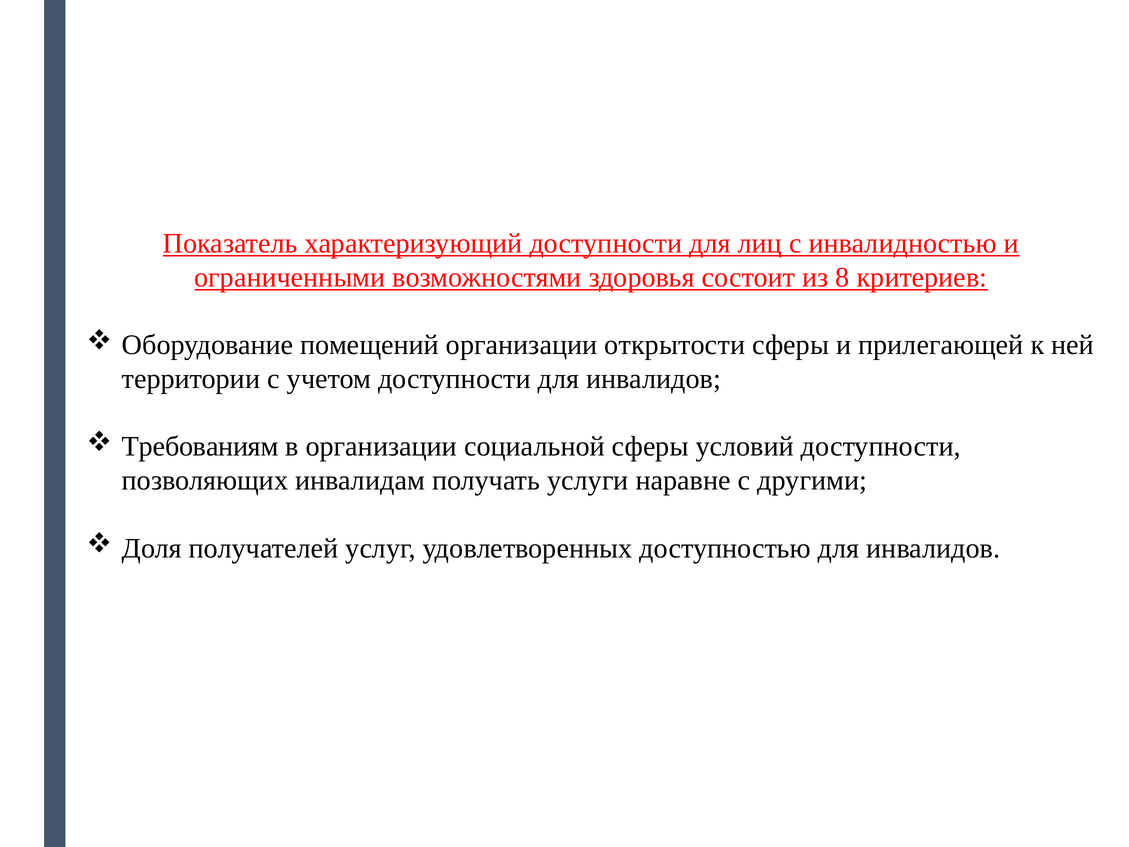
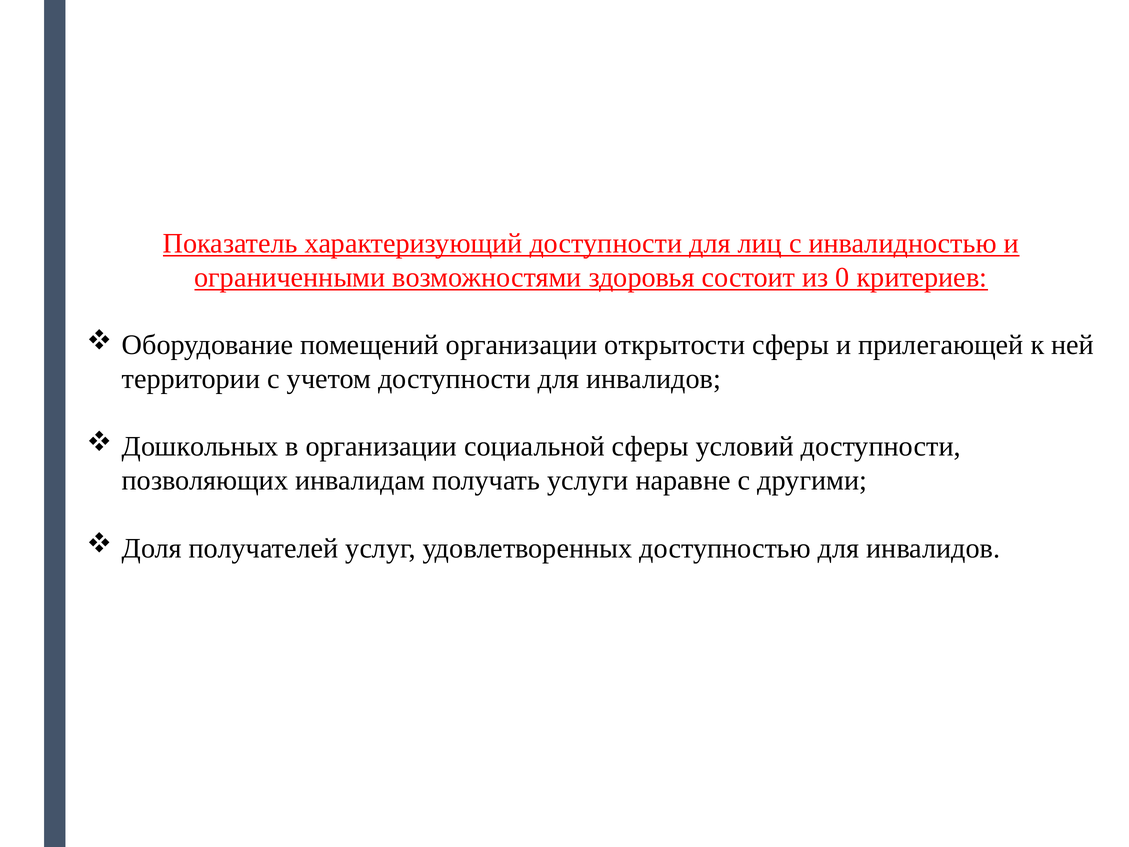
8: 8 -> 0
Требованиям: Требованиям -> Дошкольных
